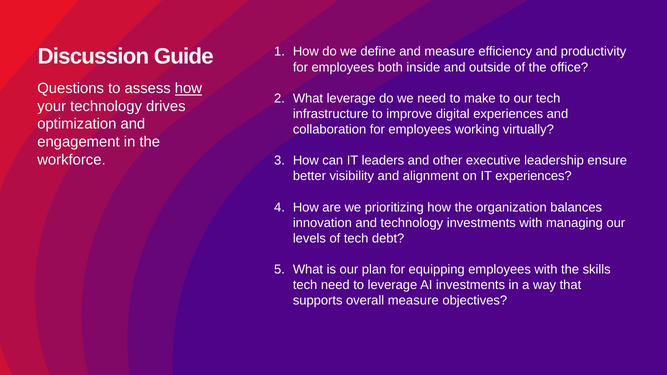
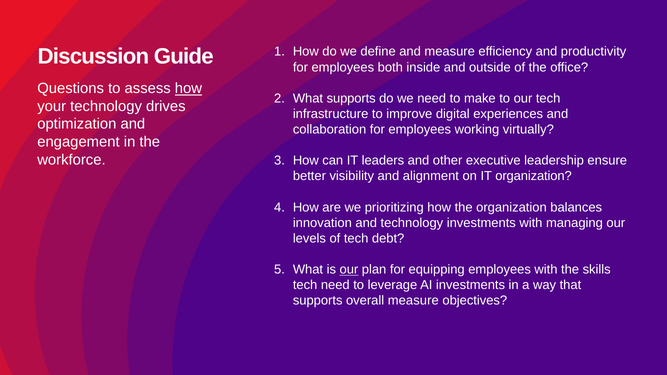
What leverage: leverage -> supports
IT experiences: experiences -> organization
our at (349, 270) underline: none -> present
